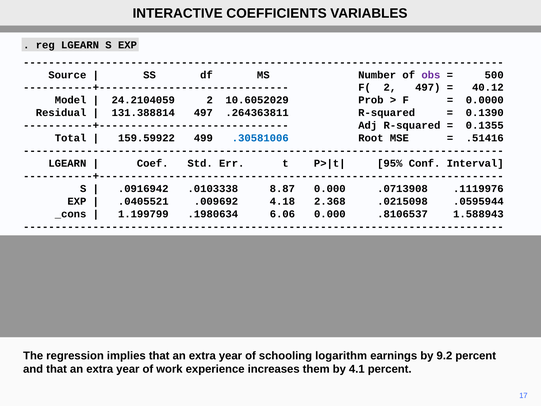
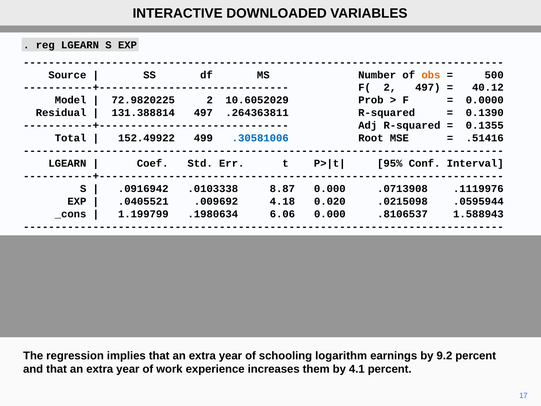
COEFFICIENTS: COEFFICIENTS -> DOWNLOADED
obs colour: purple -> orange
24.2104059: 24.2104059 -> 72.9820225
159.59922: 159.59922 -> 152.49922
2.368: 2.368 -> 0.020
